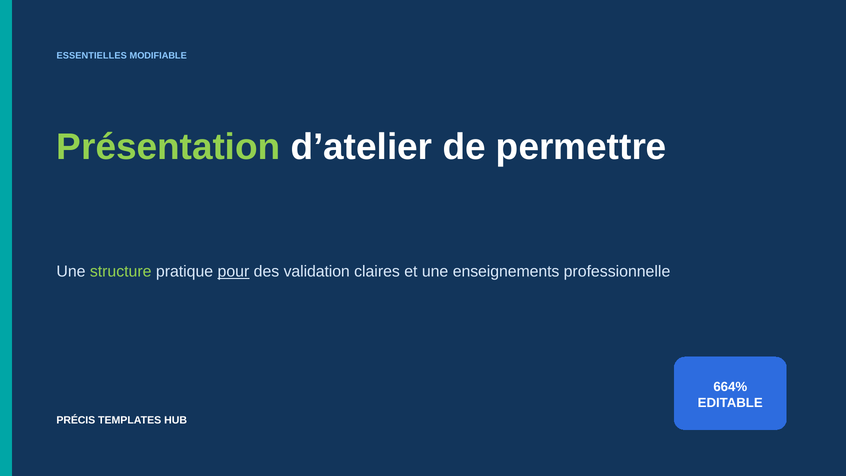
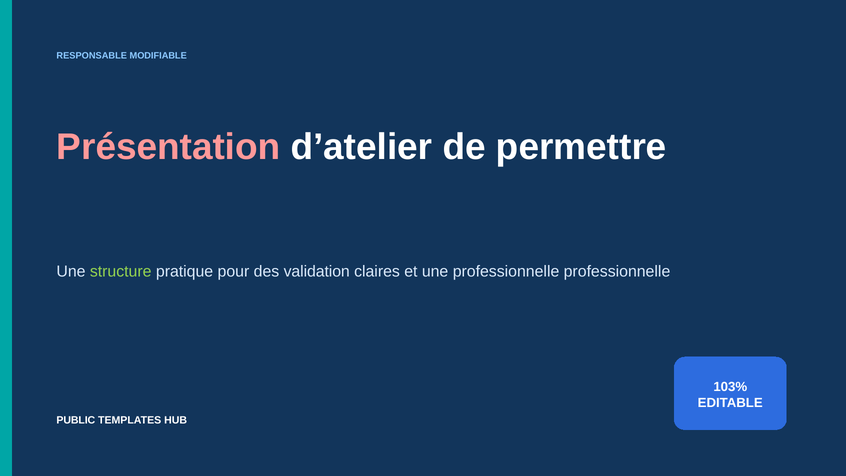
ESSENTIELLES: ESSENTIELLES -> RESPONSABLE
Présentation colour: light green -> pink
pour underline: present -> none
une enseignements: enseignements -> professionnelle
664%: 664% -> 103%
PRÉCIS: PRÉCIS -> PUBLIC
